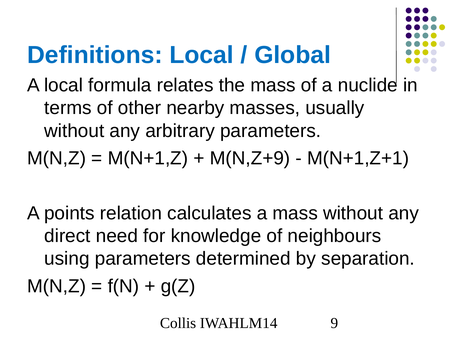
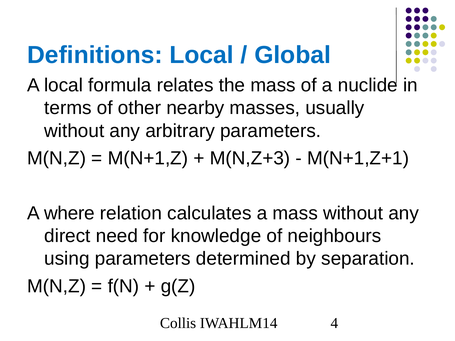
M(N,Z+9: M(N,Z+9 -> M(N,Z+3
points: points -> where
9: 9 -> 4
